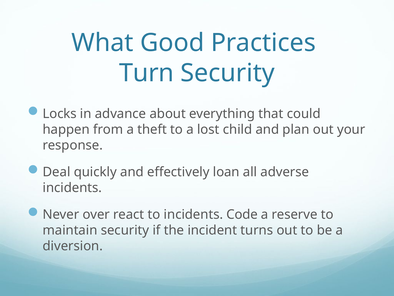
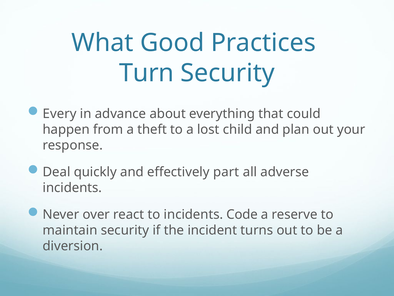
Locks: Locks -> Every
loan: loan -> part
